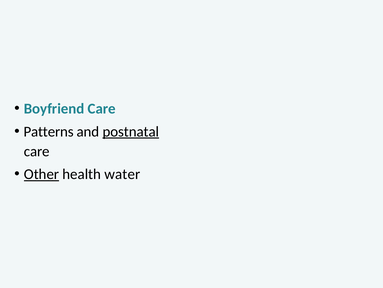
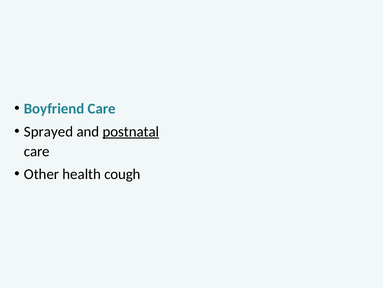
Patterns: Patterns -> Sprayed
Other underline: present -> none
water: water -> cough
